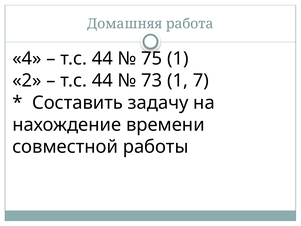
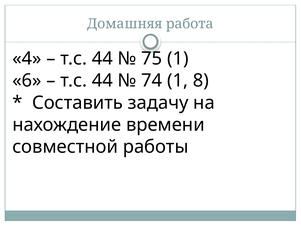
2: 2 -> 6
73: 73 -> 74
7: 7 -> 8
